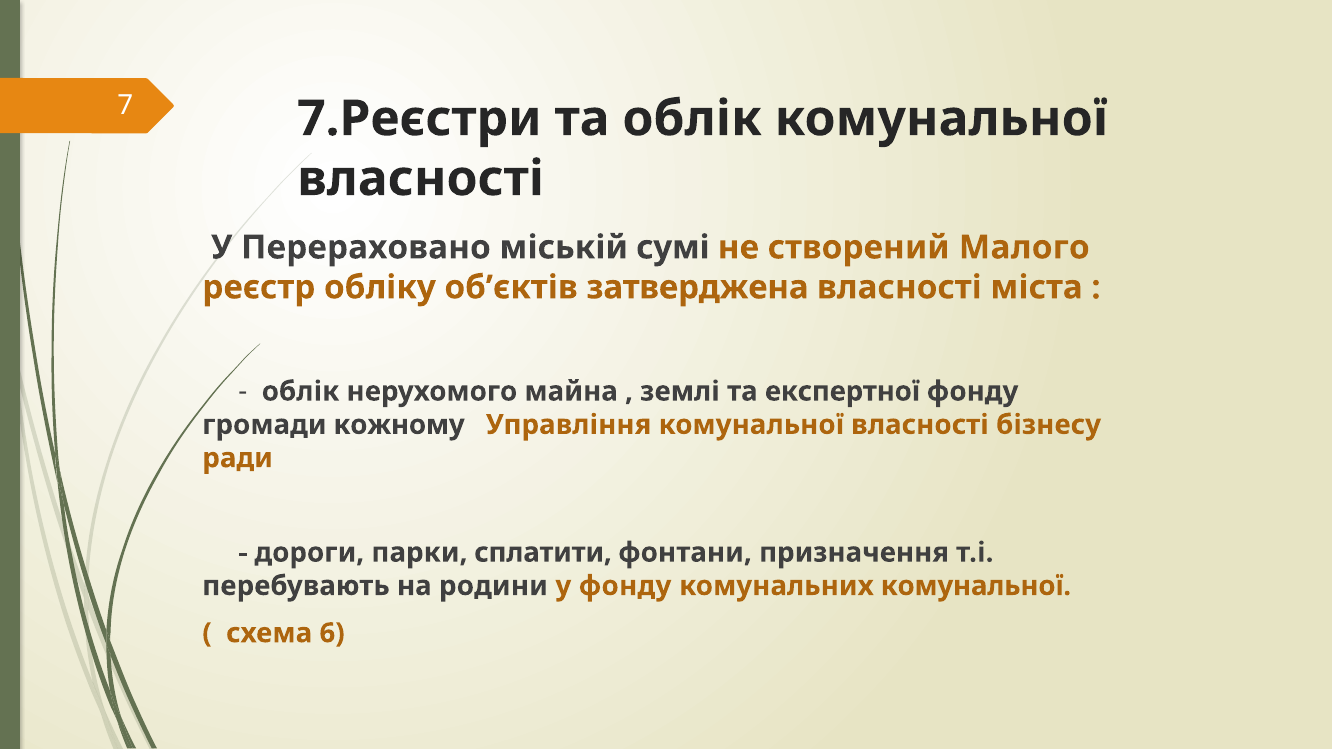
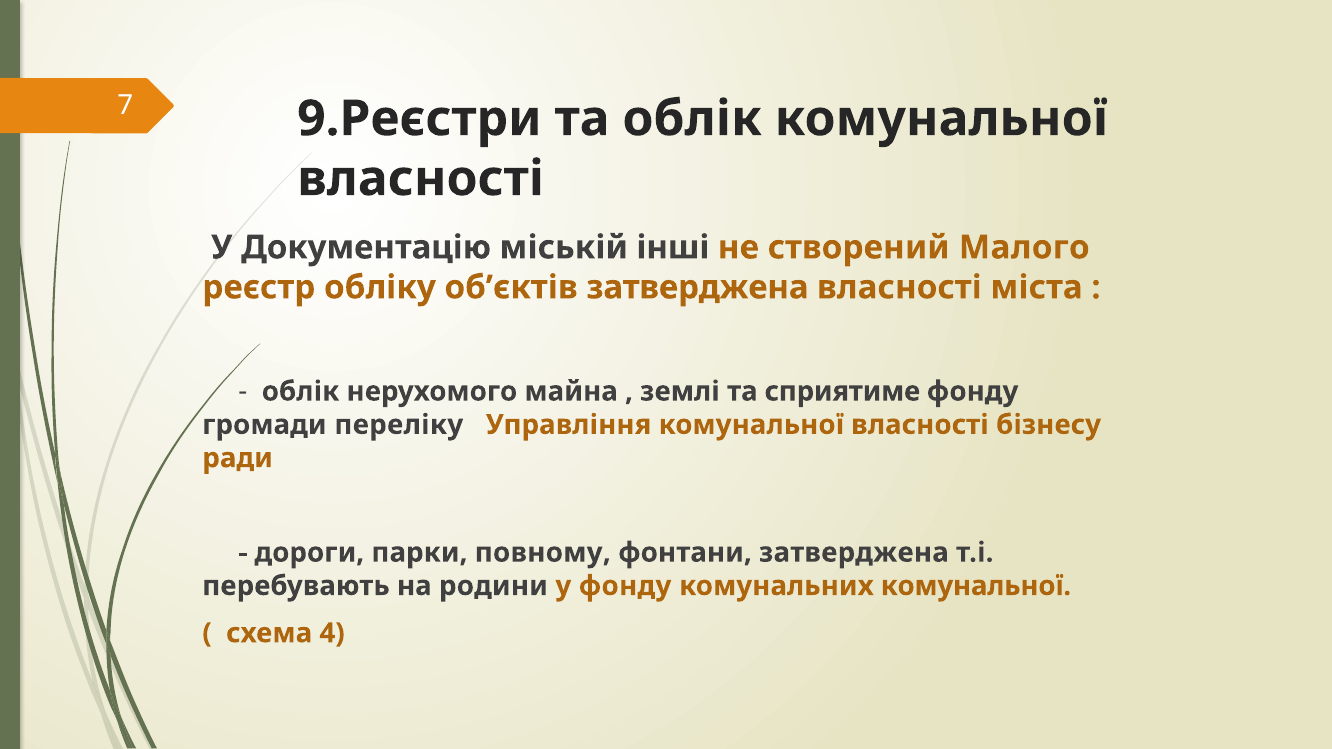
7.Реєстри: 7.Реєстри -> 9.Реєстри
Перераховано: Перераховано -> Документацію
сумі: сумі -> інші
експертної: експертної -> сприятиме
кожному: кожному -> переліку
сплатити: сплатити -> повному
фонтани призначення: призначення -> затверджена
6: 6 -> 4
